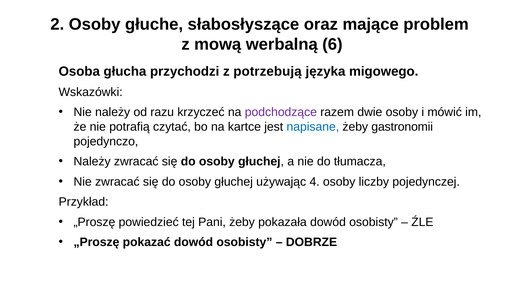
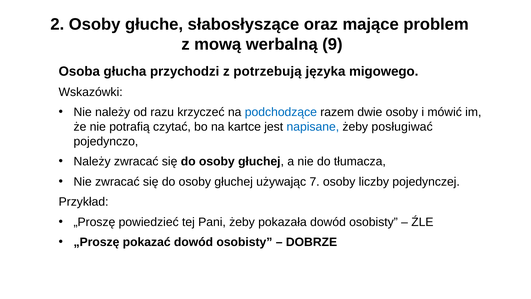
6: 6 -> 9
podchodzące colour: purple -> blue
gastronomii: gastronomii -> posługiwać
4: 4 -> 7
